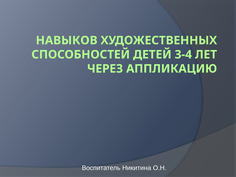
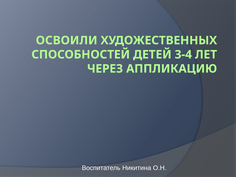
НАВЫКОВ: НАВЫКОВ -> ОСВОИЛИ
